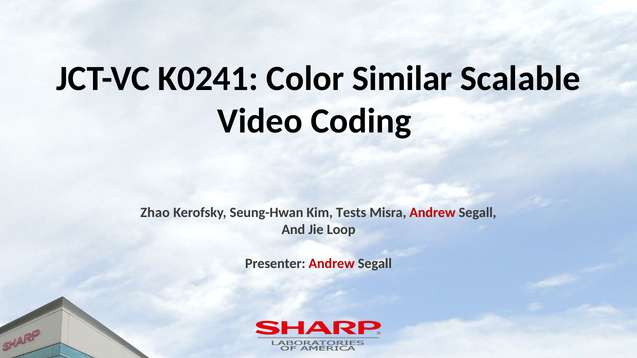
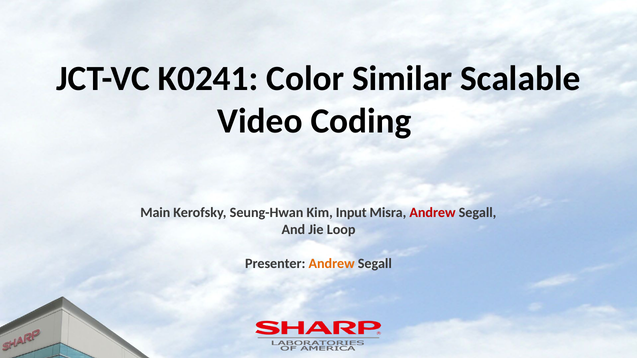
Zhao: Zhao -> Main
Tests: Tests -> Input
Andrew at (332, 264) colour: red -> orange
